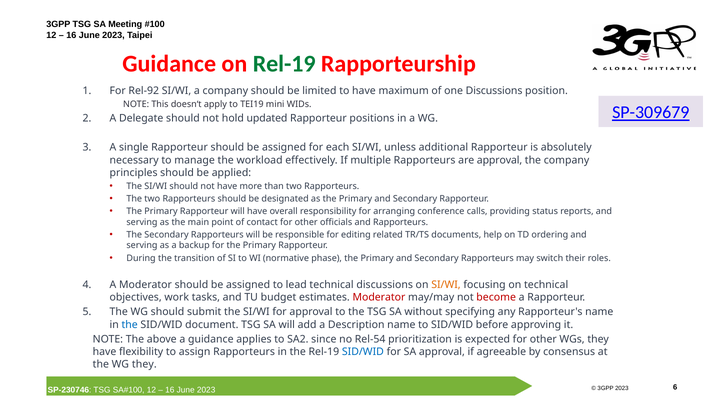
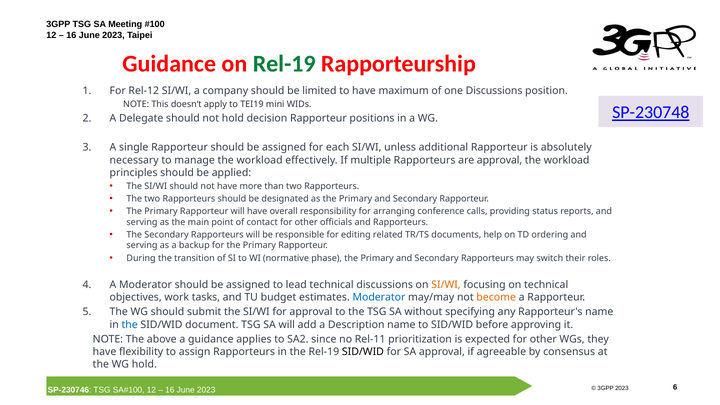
Rel-92: Rel-92 -> Rel-12
SP-309679: SP-309679 -> SP-230748
updated: updated -> decision
company at (567, 160): company -> workload
Moderator at (379, 297) colour: red -> blue
become colour: red -> orange
Rel-54: Rel-54 -> Rel-11
SID/WID at (363, 352) colour: blue -> black
WG they: they -> hold
